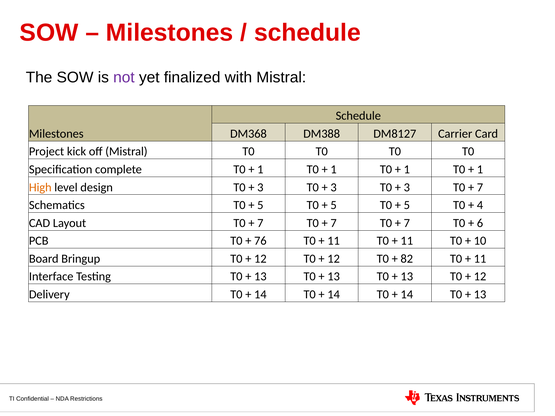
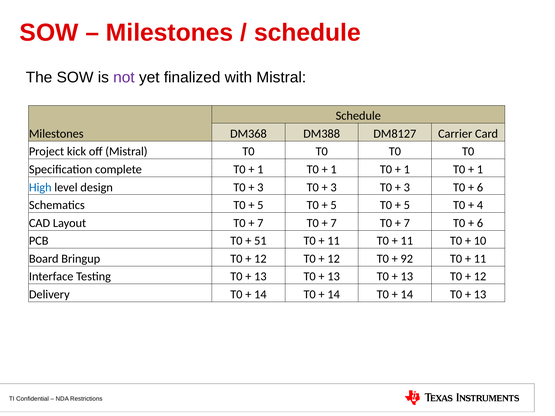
High colour: orange -> blue
7 at (480, 187): 7 -> 6
76: 76 -> 51
82: 82 -> 92
